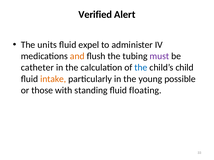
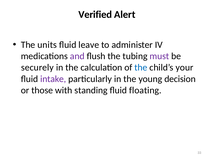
expel: expel -> leave
and colour: orange -> purple
catheter: catheter -> securely
child: child -> your
intake colour: orange -> purple
possible: possible -> decision
